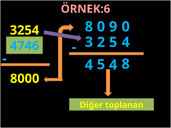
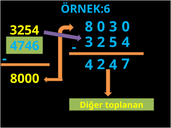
ÖRNEK:6 colour: pink -> light blue
8 0 9: 9 -> 3
4 5: 5 -> 2
8 at (126, 64): 8 -> 7
